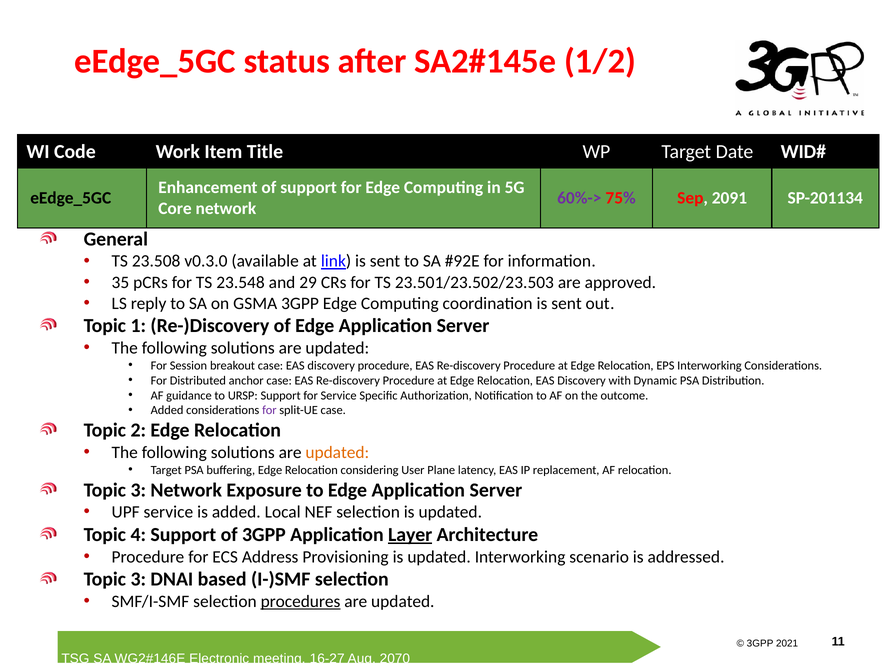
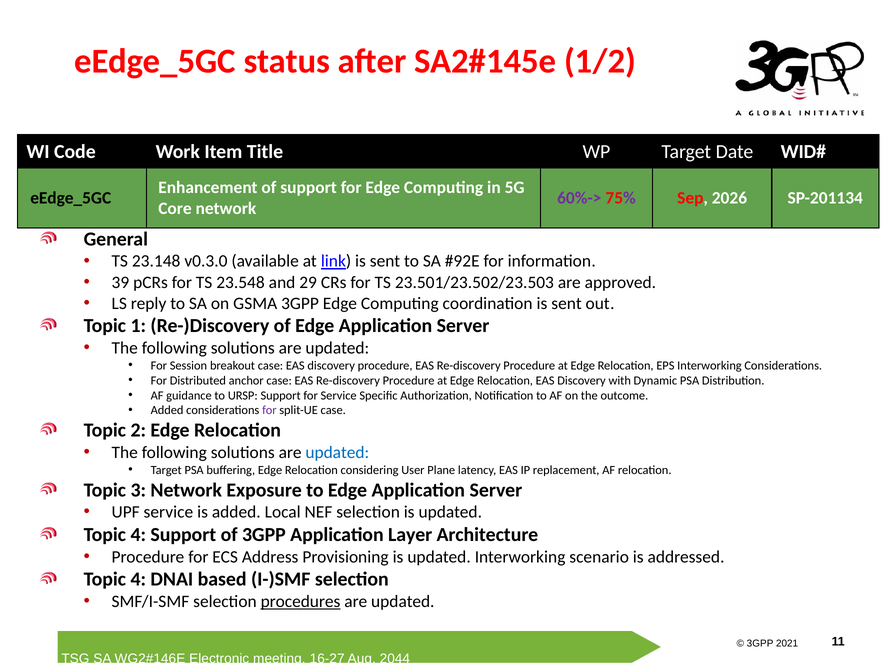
2091: 2091 -> 2026
23.508: 23.508 -> 23.148
35: 35 -> 39
updated at (337, 452) colour: orange -> blue
Layer underline: present -> none
3 at (138, 579): 3 -> 4
2070: 2070 -> 2044
